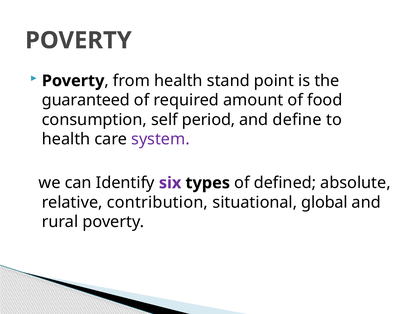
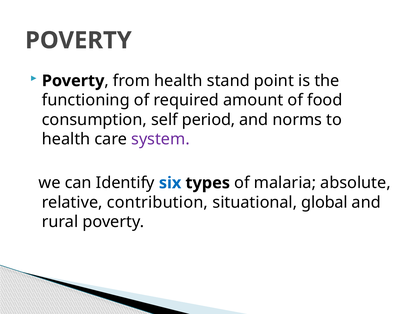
guaranteed: guaranteed -> functioning
define: define -> norms
six colour: purple -> blue
defined: defined -> malaria
